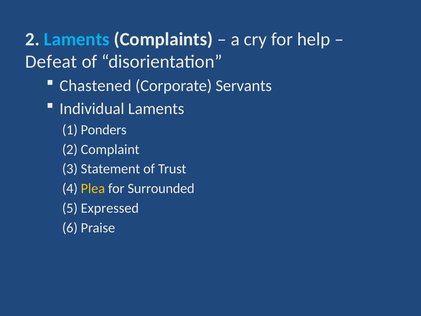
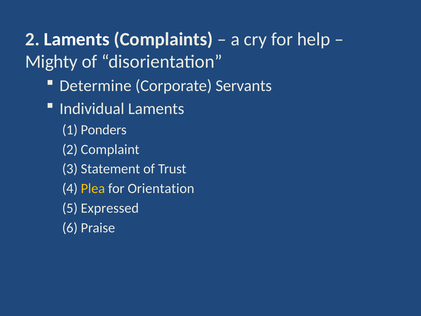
Laments at (77, 39) colour: light blue -> white
Defeat: Defeat -> Mighty
Chastened: Chastened -> Determine
Surrounded: Surrounded -> Orientation
